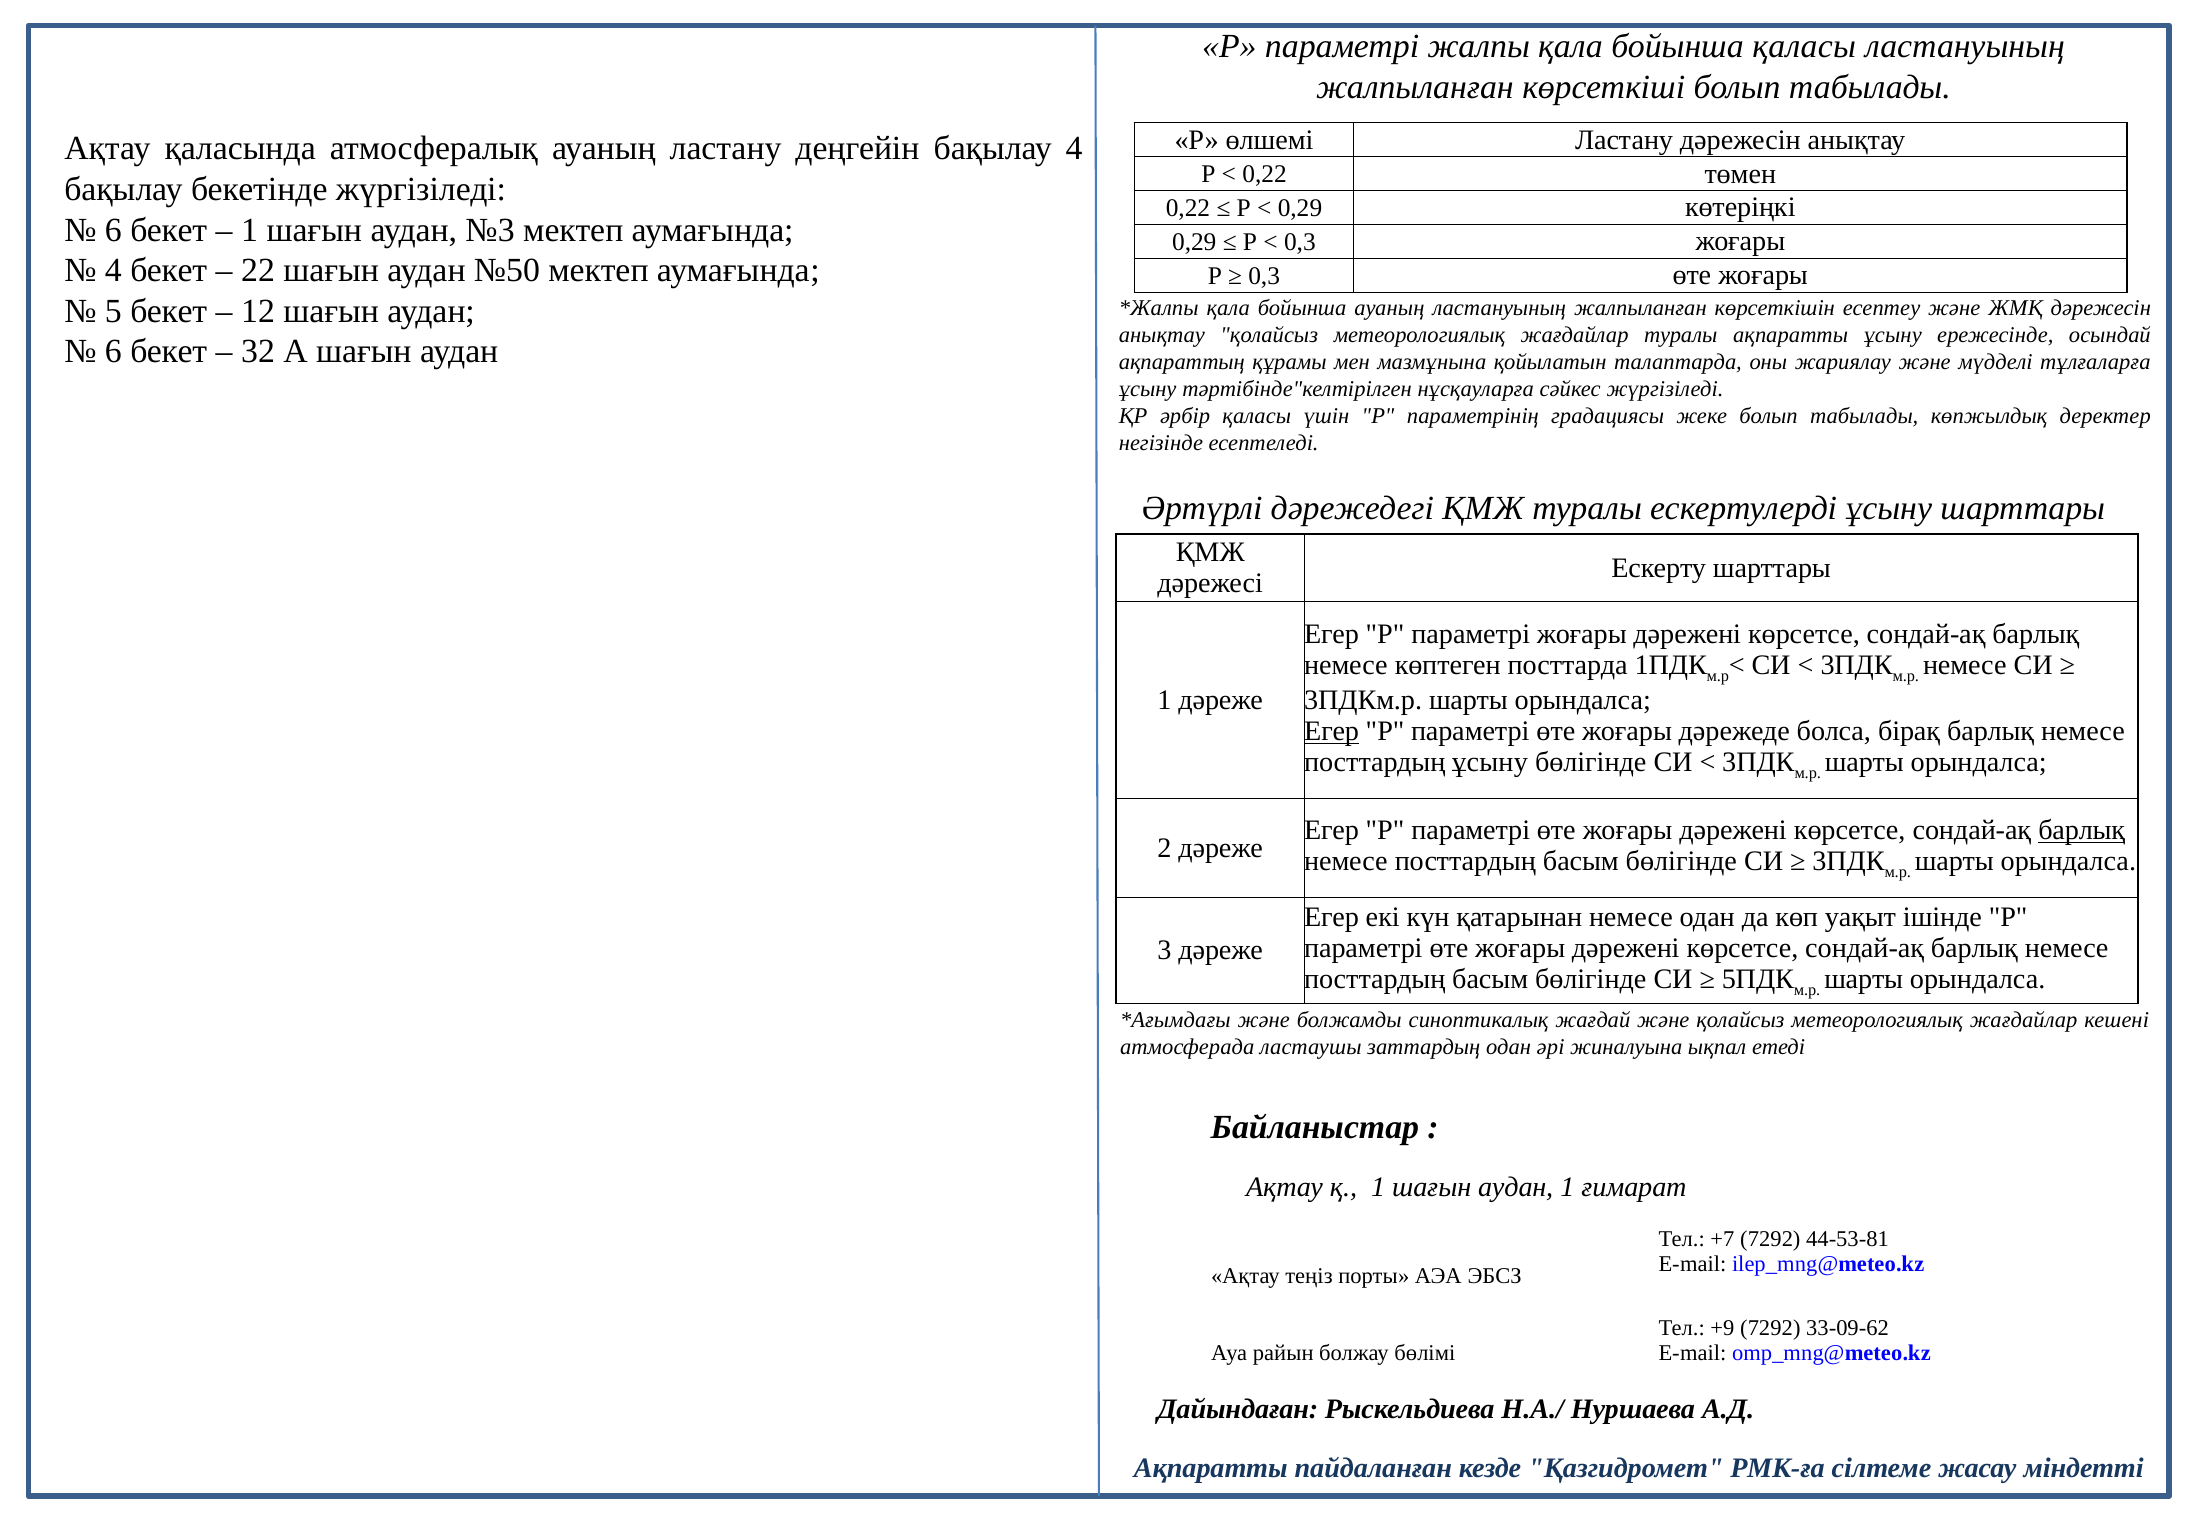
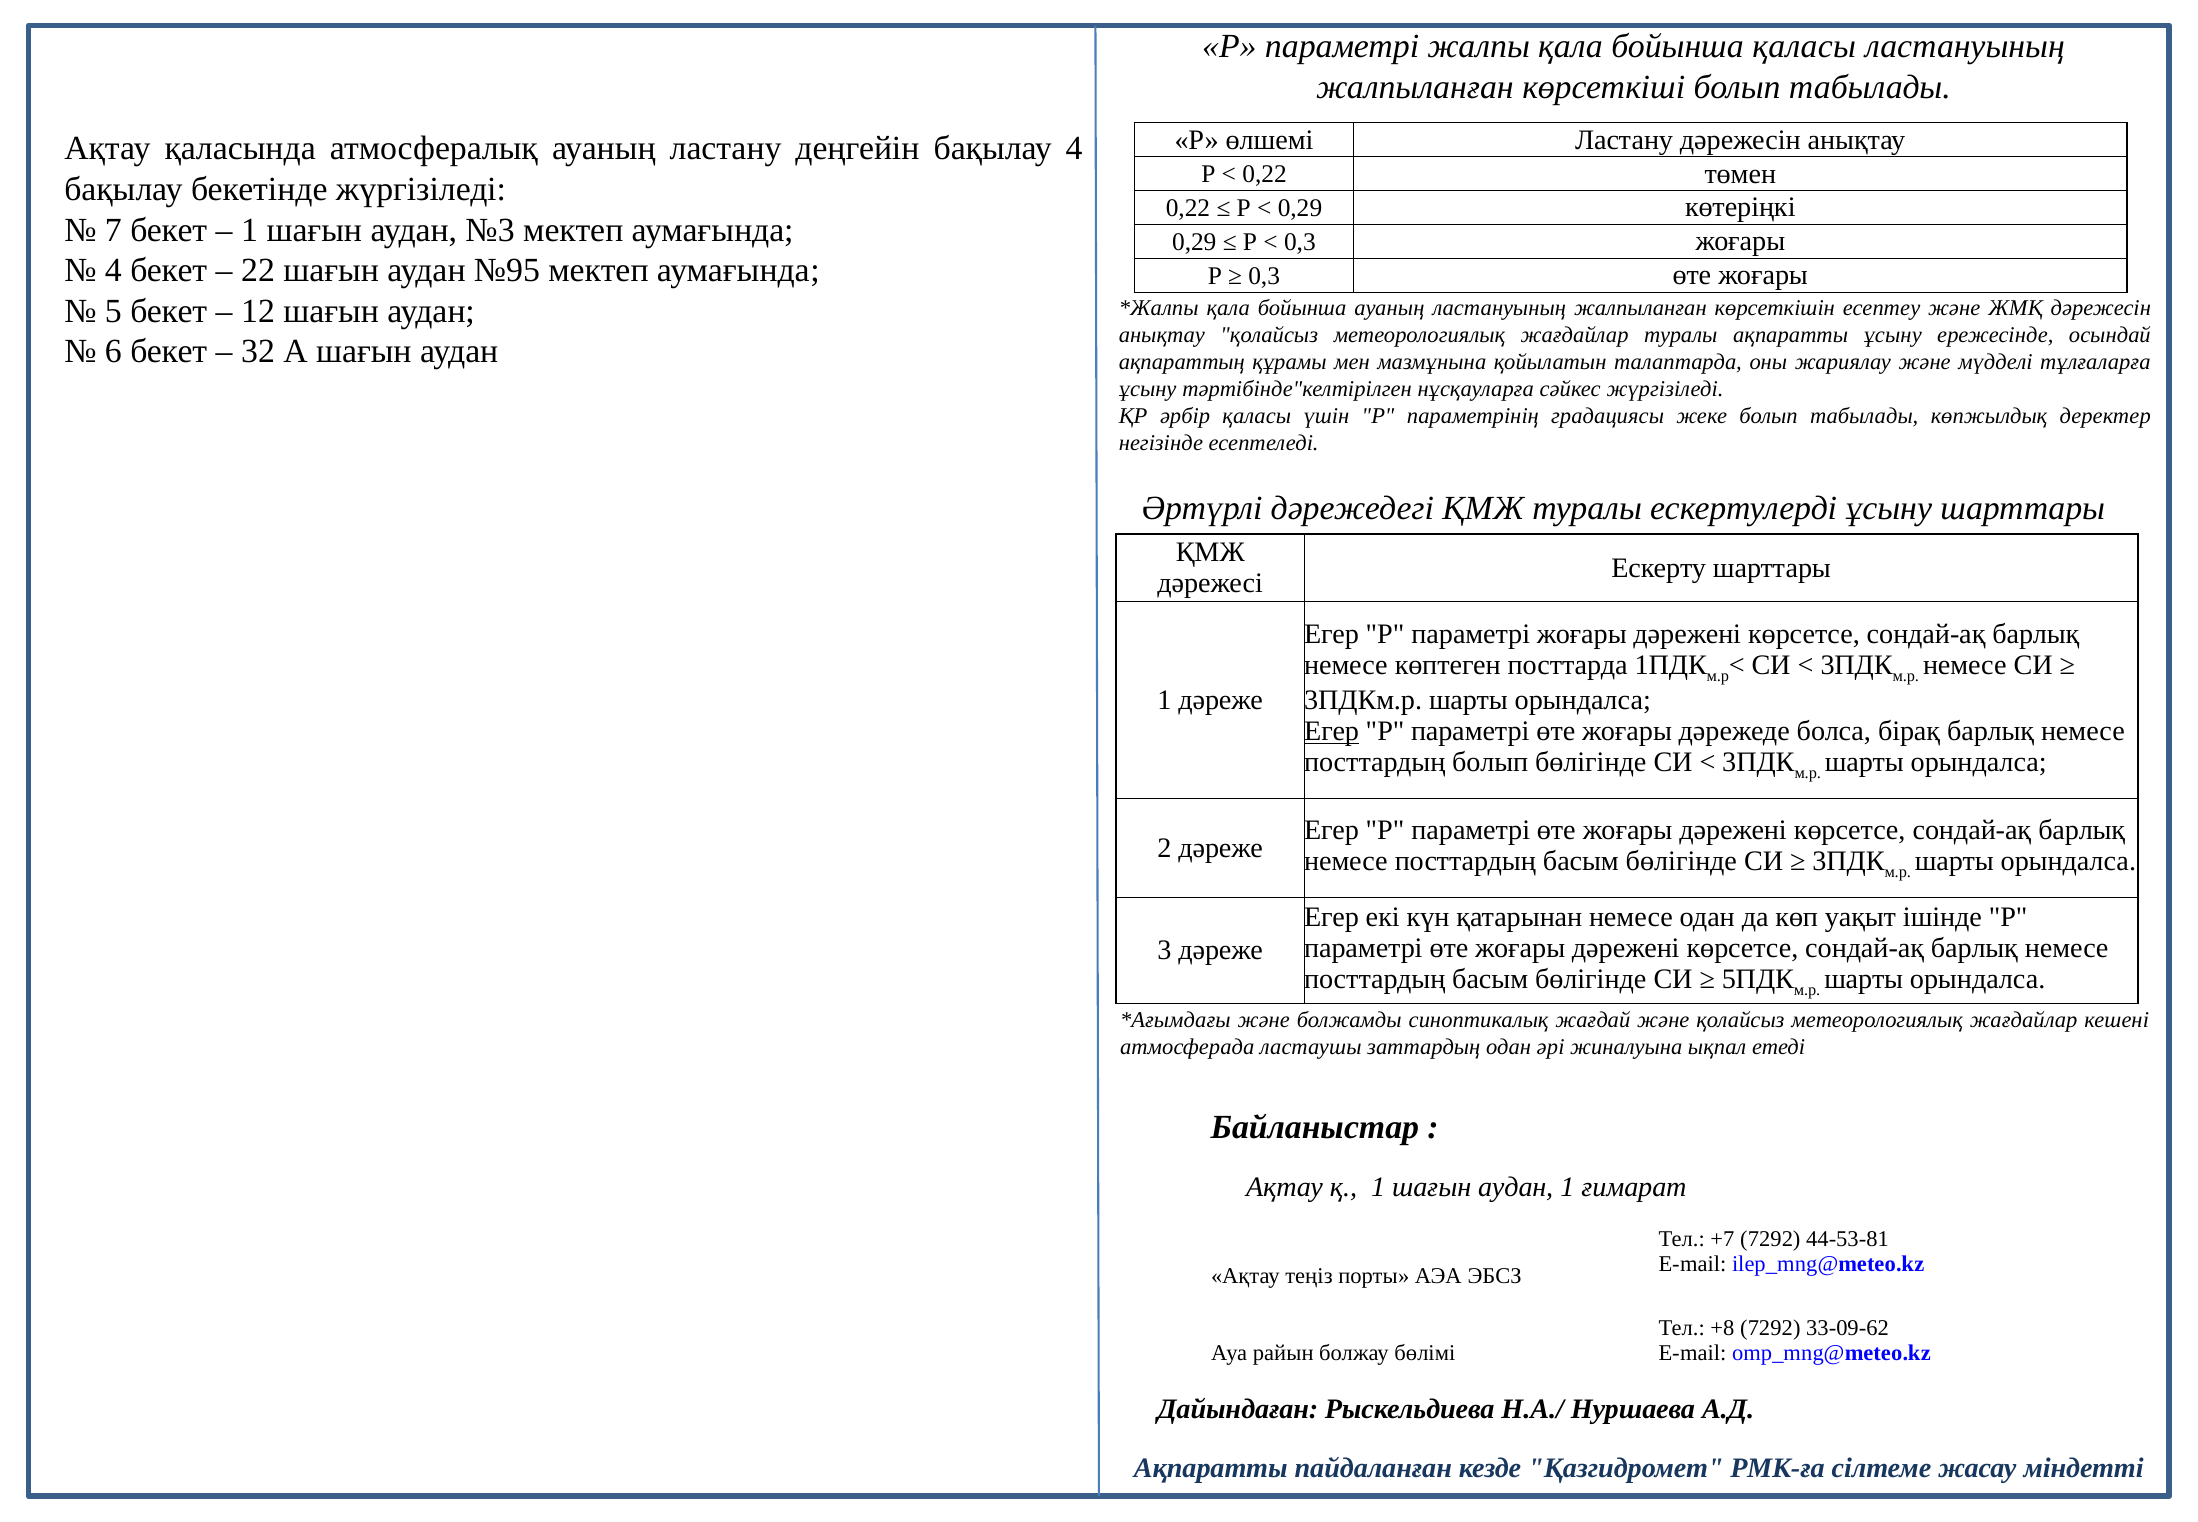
6 at (113, 230): 6 -> 7
№50: №50 -> №95
посттардың ұсыну: ұсыну -> болып
барлық at (2082, 830) underline: present -> none
+9: +9 -> +8
